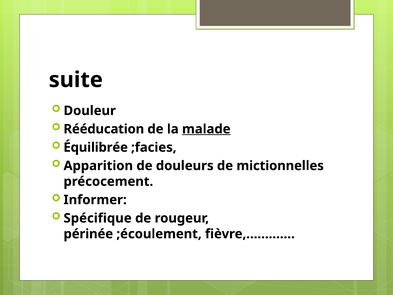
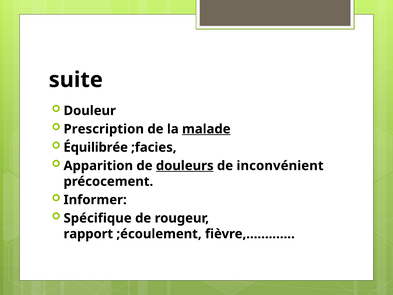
Rééducation: Rééducation -> Prescription
douleurs underline: none -> present
mictionnelles: mictionnelles -> inconvénient
périnée: périnée -> rapport
